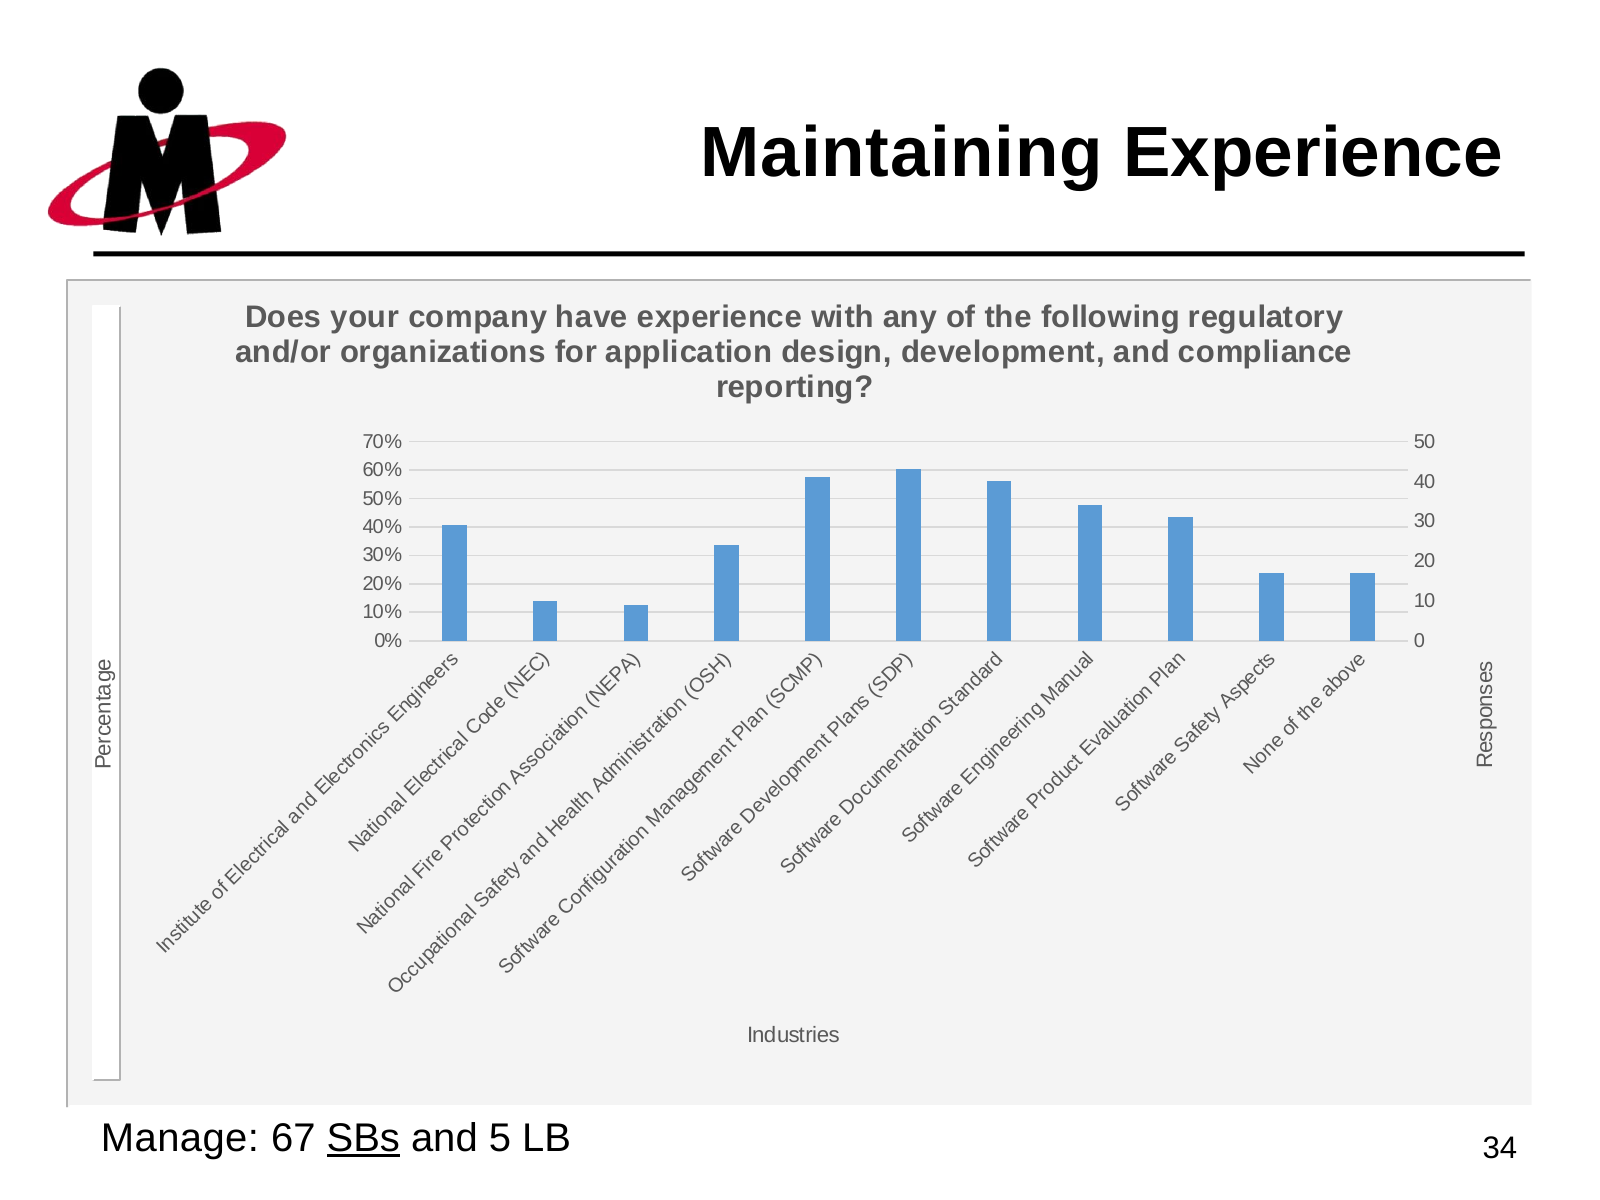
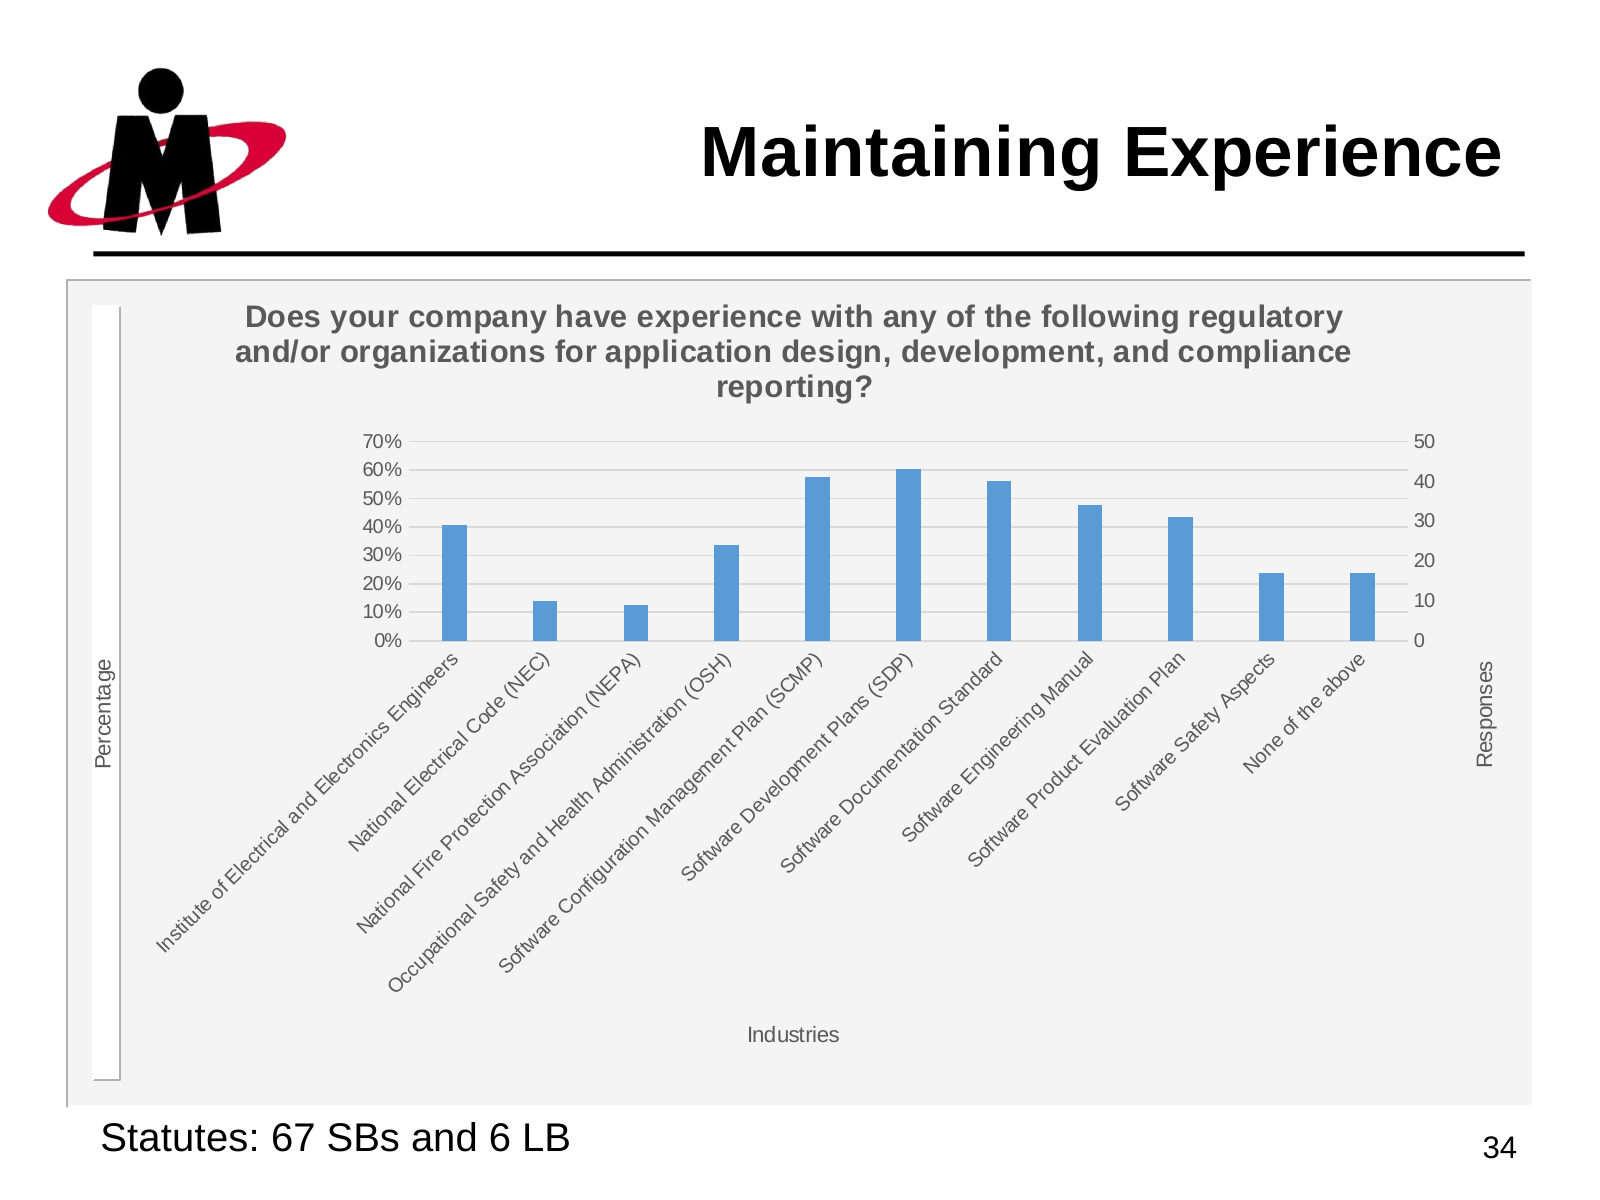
Manage: Manage -> Statutes
SBs underline: present -> none
5: 5 -> 6
